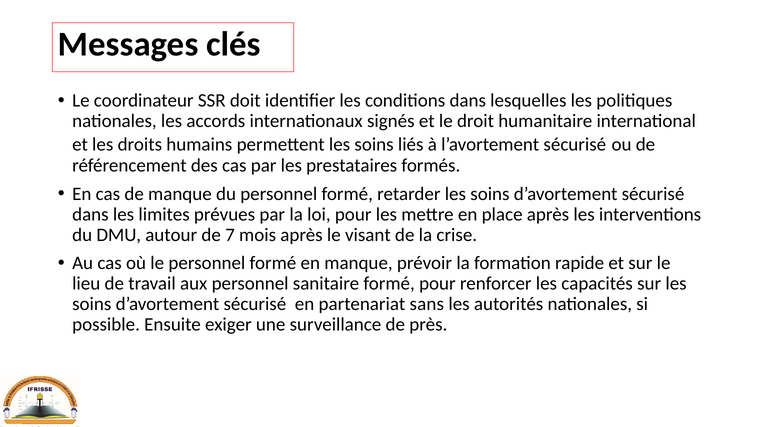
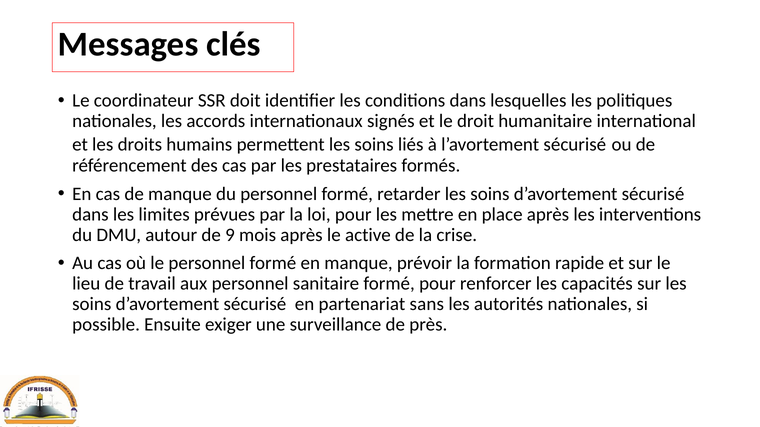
7: 7 -> 9
visant: visant -> active
